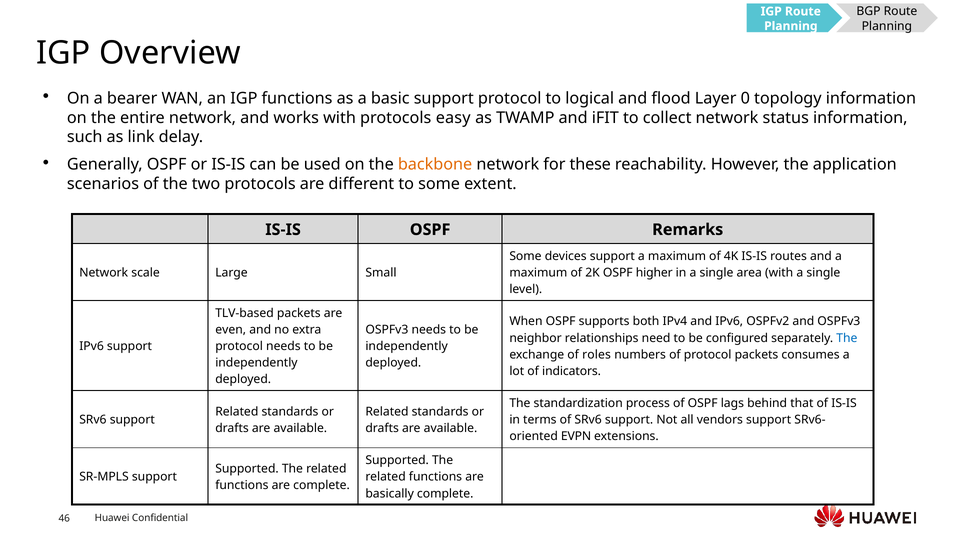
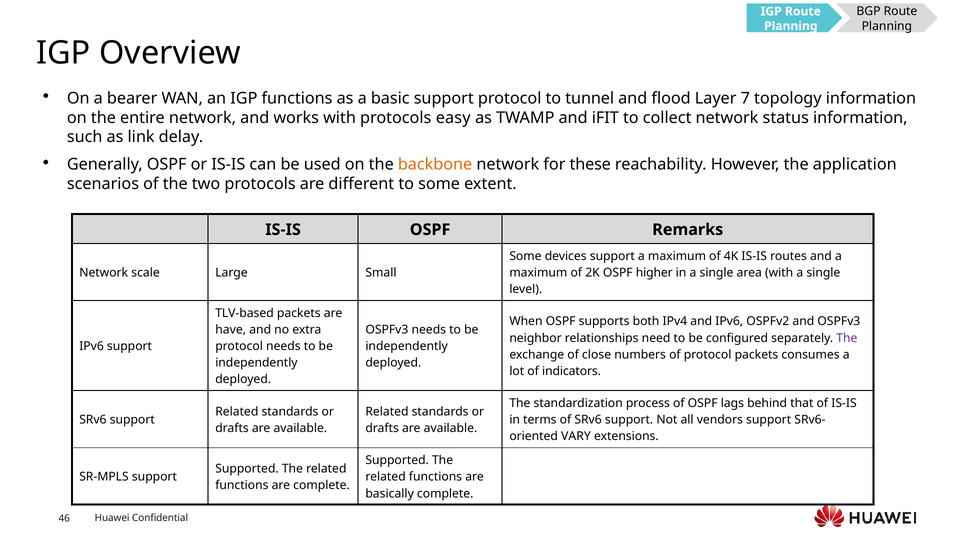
logical: logical -> tunnel
0: 0 -> 7
even: even -> have
The at (847, 338) colour: blue -> purple
roles: roles -> close
EVPN: EVPN -> VARY
